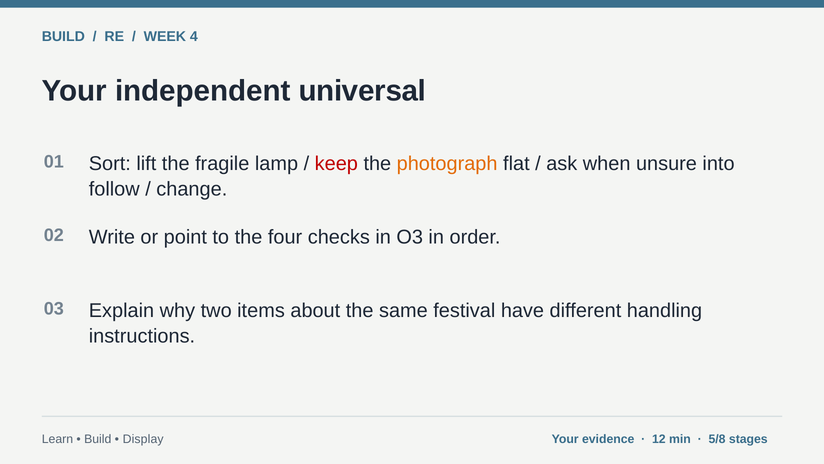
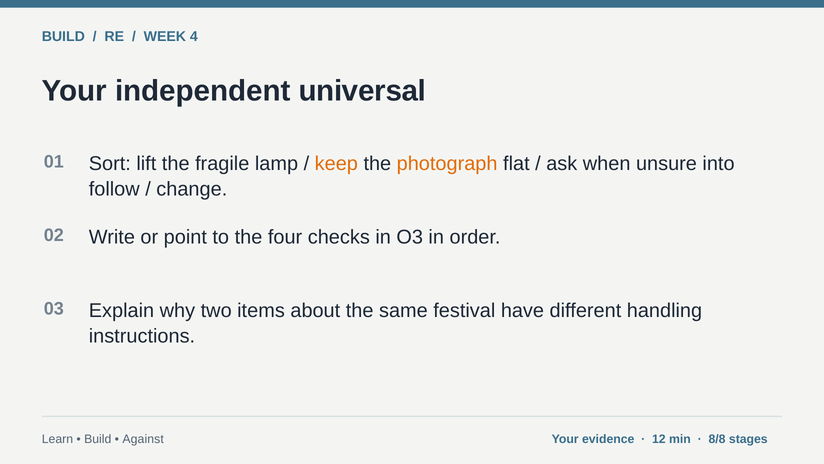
keep colour: red -> orange
Display: Display -> Against
5/8: 5/8 -> 8/8
